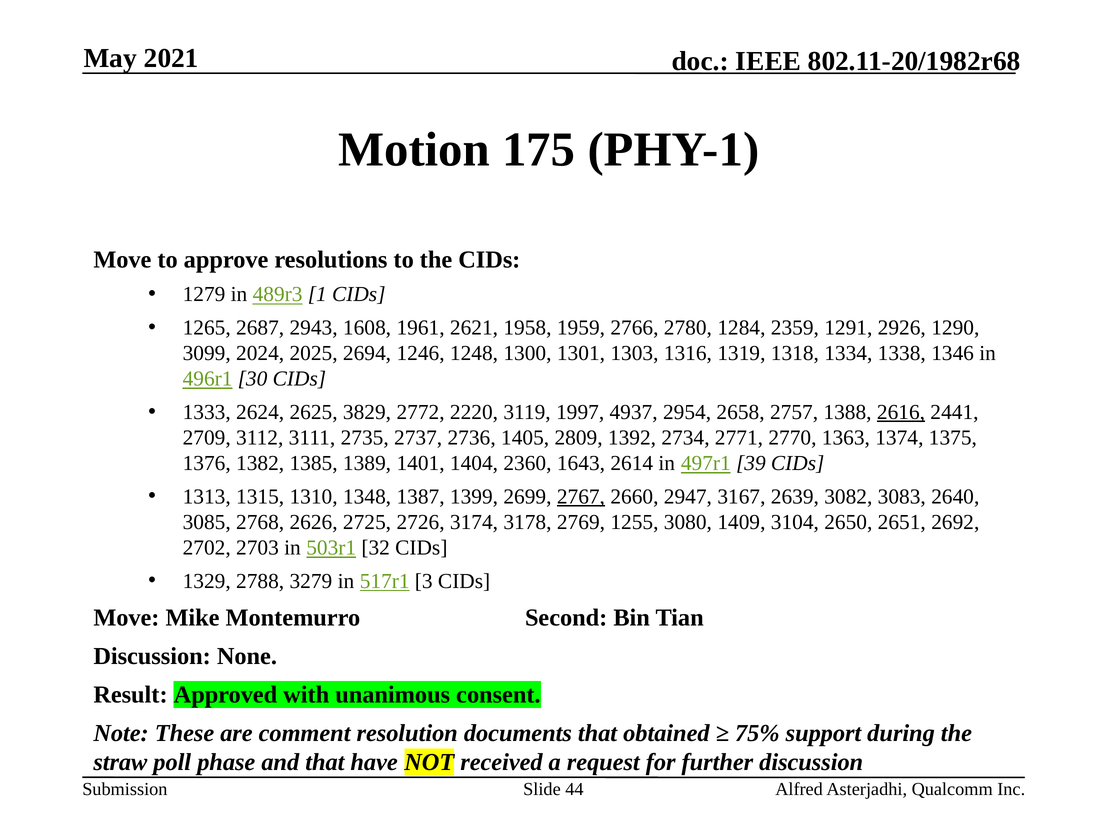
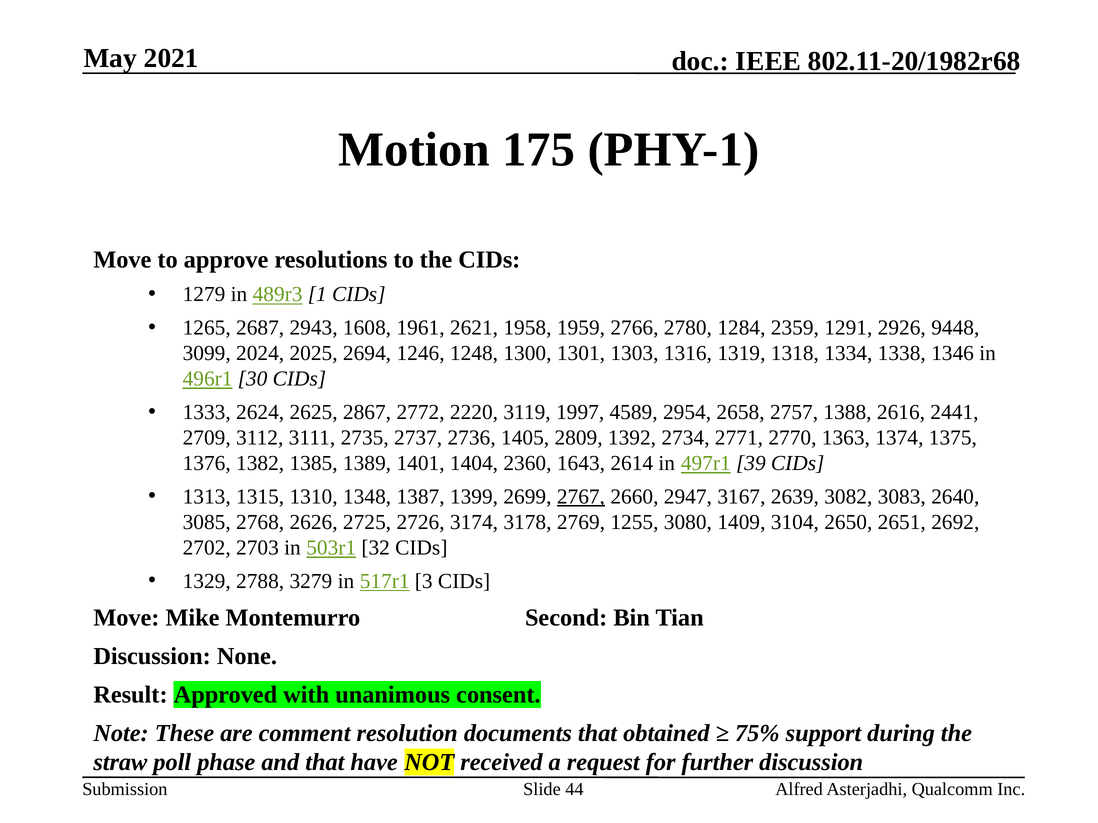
1290: 1290 -> 9448
3829: 3829 -> 2867
4937: 4937 -> 4589
2616 underline: present -> none
